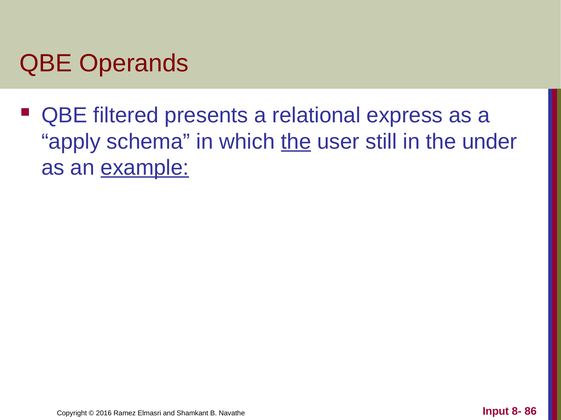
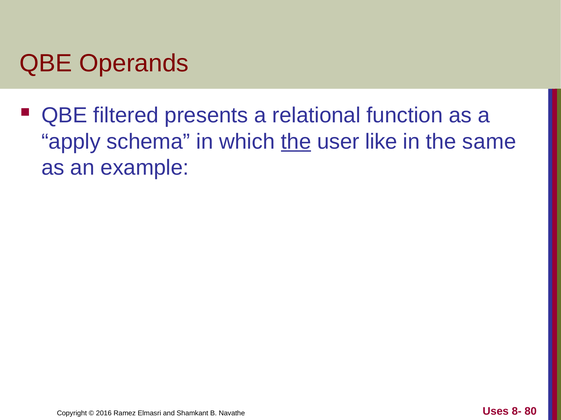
express: express -> function
still: still -> like
under: under -> same
example underline: present -> none
Input: Input -> Uses
86: 86 -> 80
